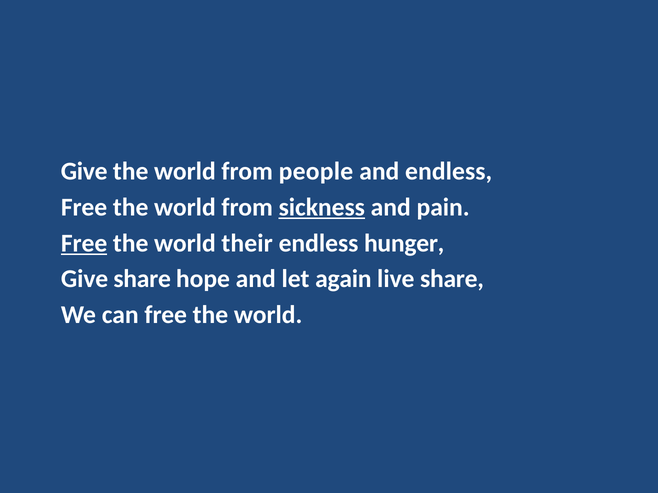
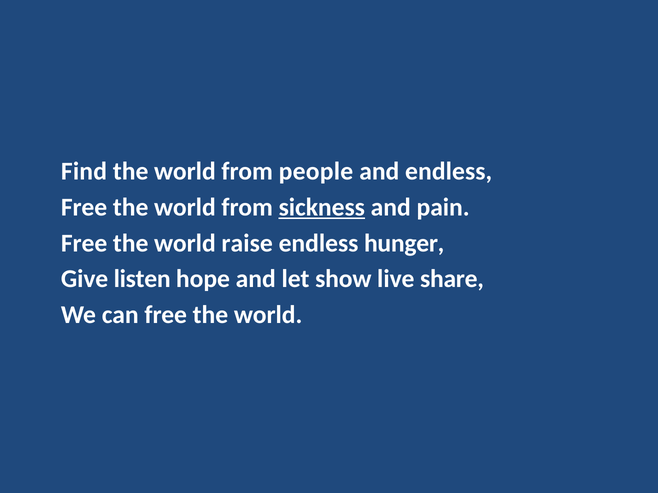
Give at (84, 172): Give -> Find
Free at (84, 243) underline: present -> none
their: their -> raise
Give share: share -> listen
again: again -> show
